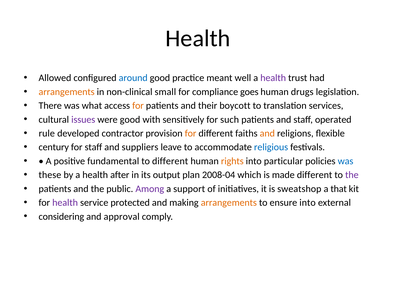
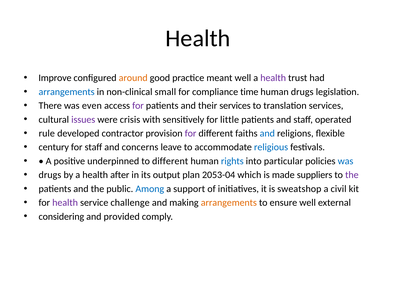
Allowed: Allowed -> Improve
around colour: blue -> orange
arrangements at (67, 92) colour: orange -> blue
goes: goes -> time
what: what -> even
for at (138, 106) colour: orange -> purple
their boycott: boycott -> services
were good: good -> crisis
such: such -> little
for at (191, 133) colour: orange -> purple
and at (267, 133) colour: orange -> blue
suppliers: suppliers -> concerns
fundamental: fundamental -> underpinned
rights colour: orange -> blue
these at (50, 175): these -> drugs
2008-04: 2008-04 -> 2053-04
made different: different -> suppliers
Among colour: purple -> blue
that: that -> civil
protected: protected -> challenge
ensure into: into -> well
approval: approval -> provided
